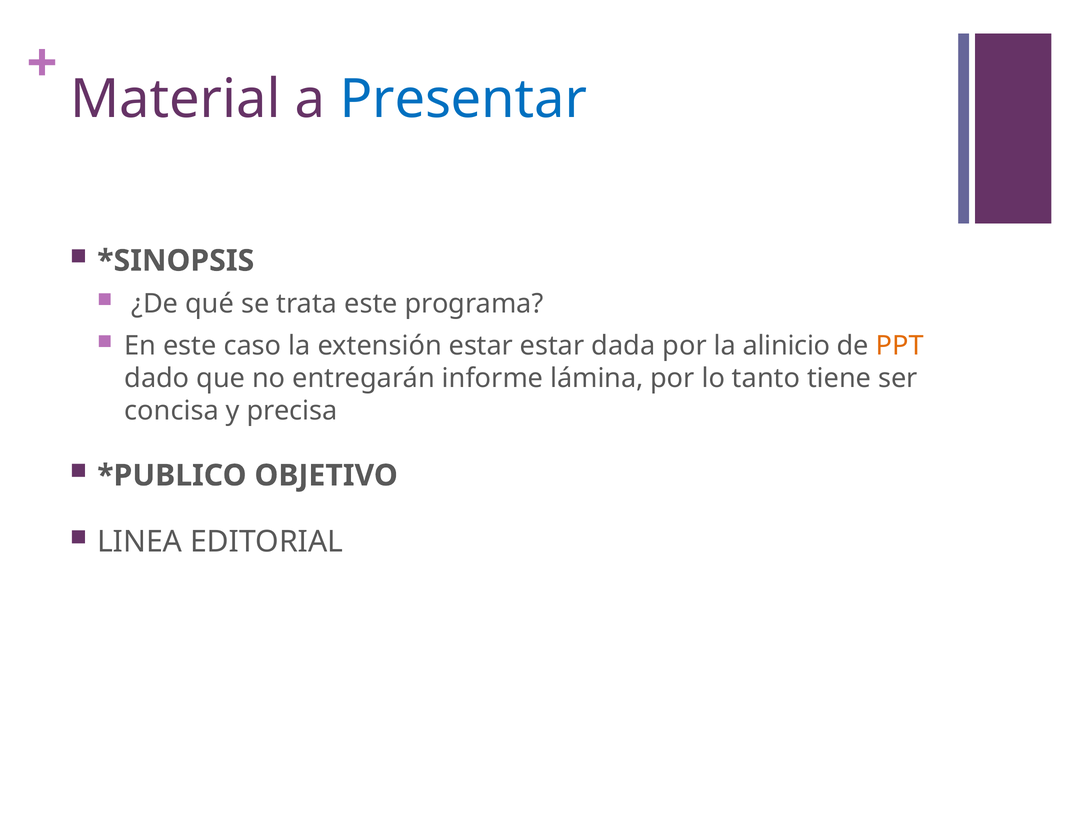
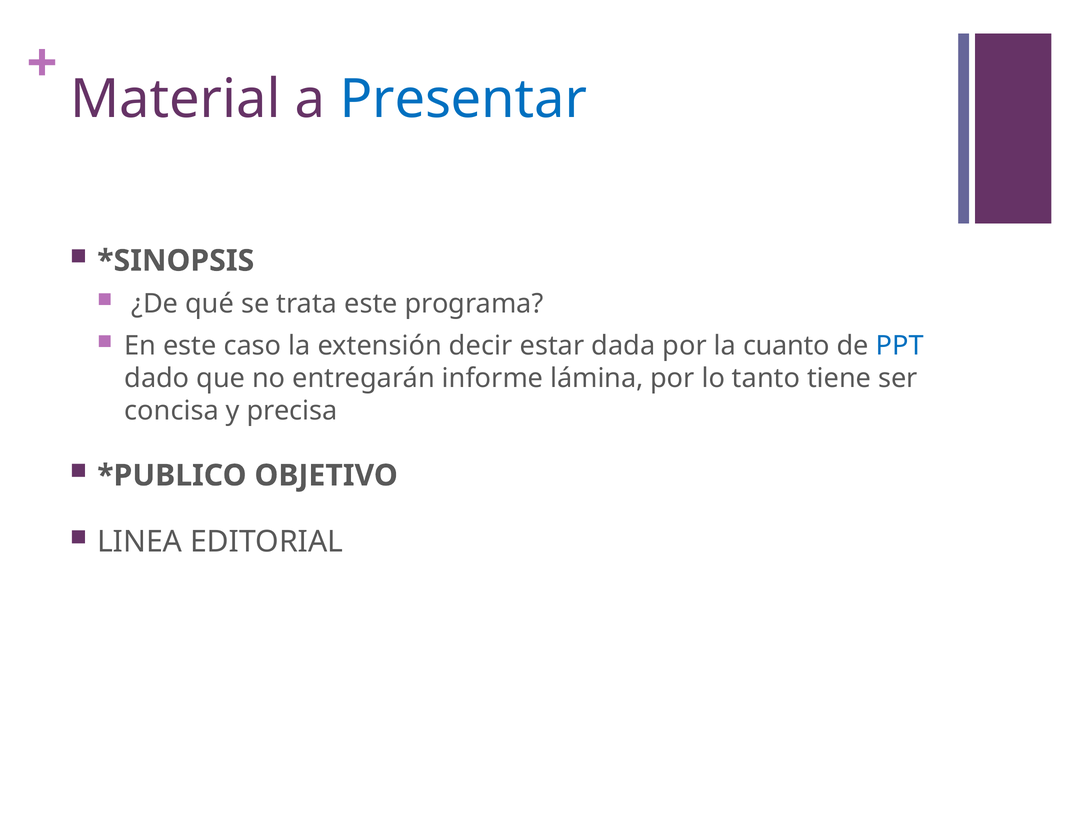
extensión estar: estar -> decir
alinicio: alinicio -> cuanto
PPT colour: orange -> blue
